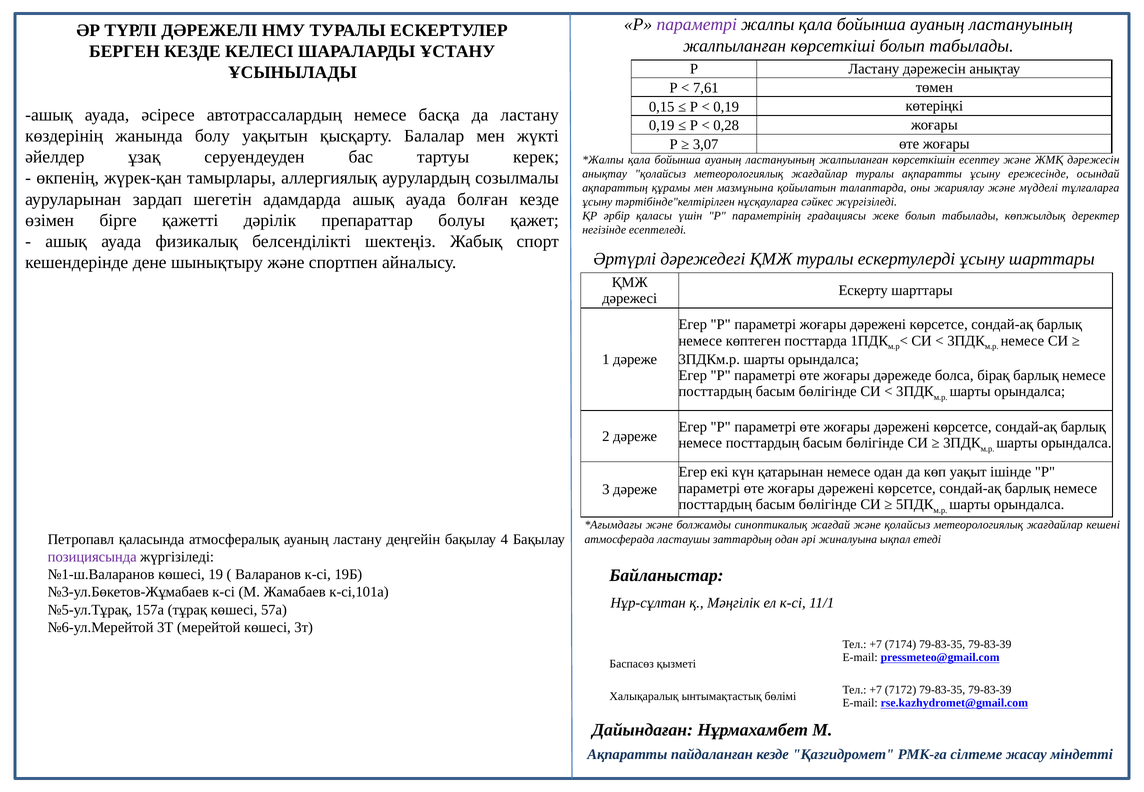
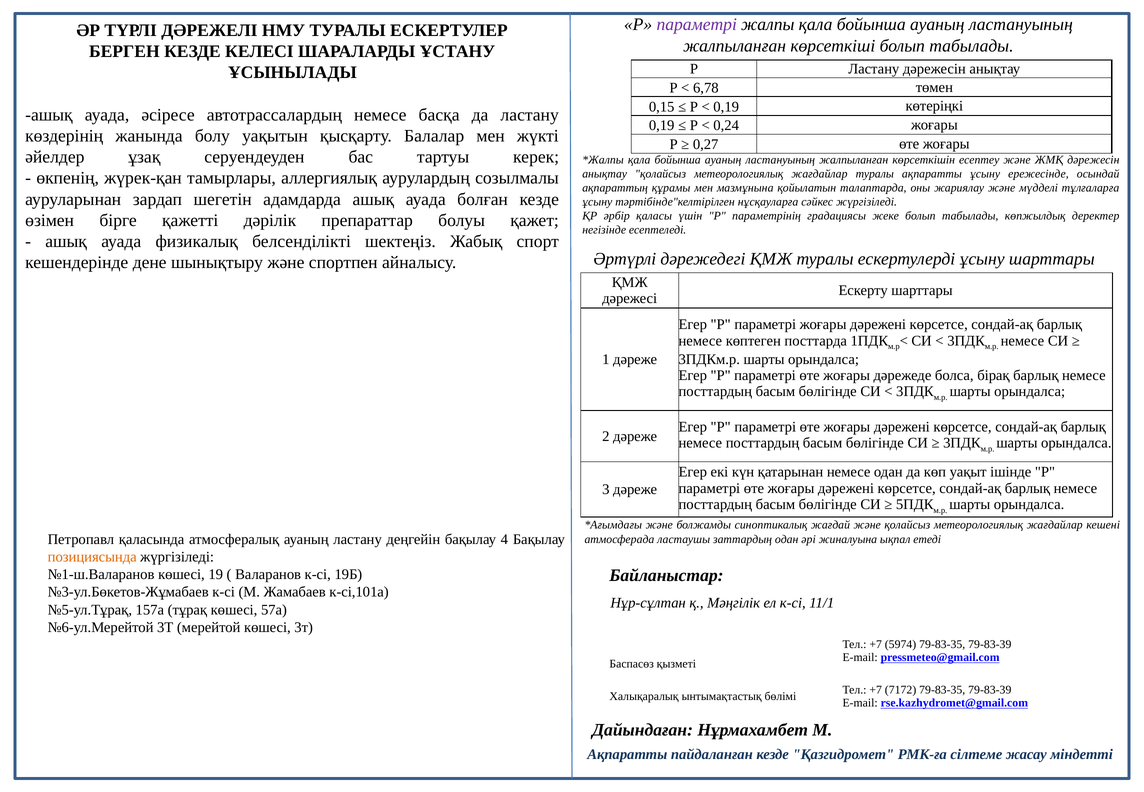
7,61: 7,61 -> 6,78
0,28: 0,28 -> 0,24
3,07: 3,07 -> 0,27
позициясында colour: purple -> orange
7174: 7174 -> 5974
